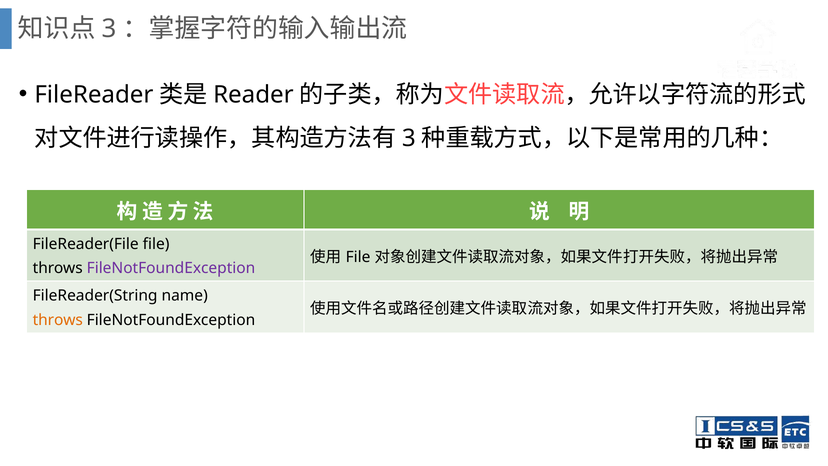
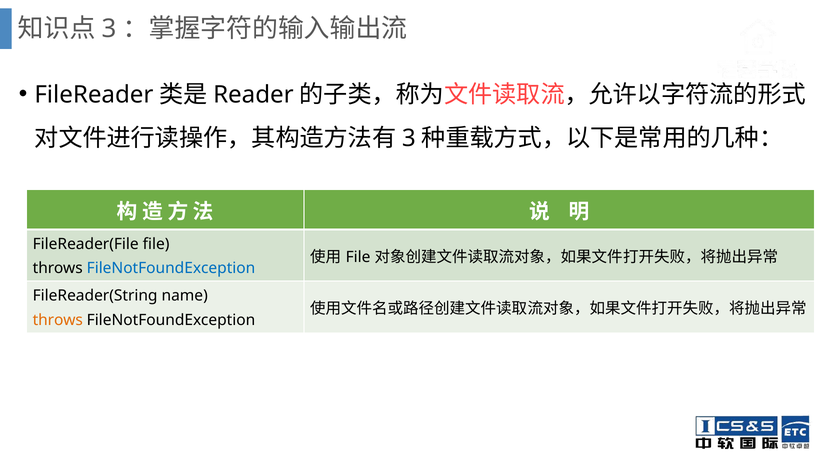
FileNotFoundException at (171, 268) colour: purple -> blue
